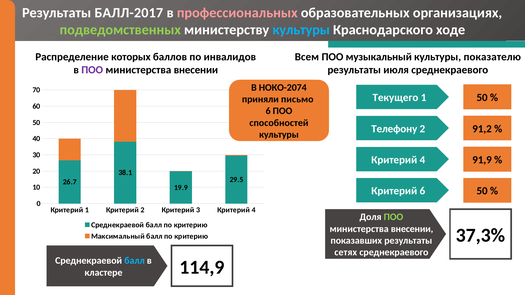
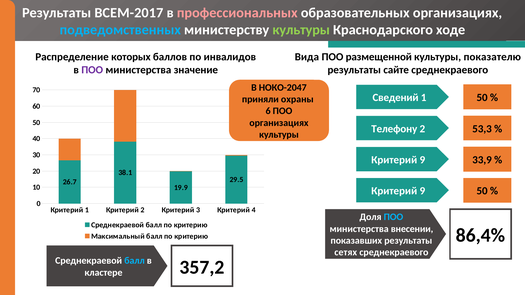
БАЛЛ-2017: БАЛЛ-2017 -> ВСЕМ-2017
подведомственных colour: light green -> light blue
культуры at (301, 30) colour: light blue -> light green
Всем: Всем -> Вида
музыкальный: музыкальный -> размещенной
внесении at (196, 70): внесении -> значение
июля: июля -> сайте
НОКО-2074: НОКО-2074 -> НОКО-2047
Текущего: Текущего -> Сведений
письмо: письмо -> охраны
способностей at (279, 123): способностей -> организациях
91,2: 91,2 -> 53,3
4 at (422, 160): 4 -> 9
91,9: 91,9 -> 33,9
6 at (422, 191): 6 -> 9
ПОО at (393, 217) colour: light green -> light blue
37,3%: 37,3% -> 86,4%
114,9: 114,9 -> 357,2
